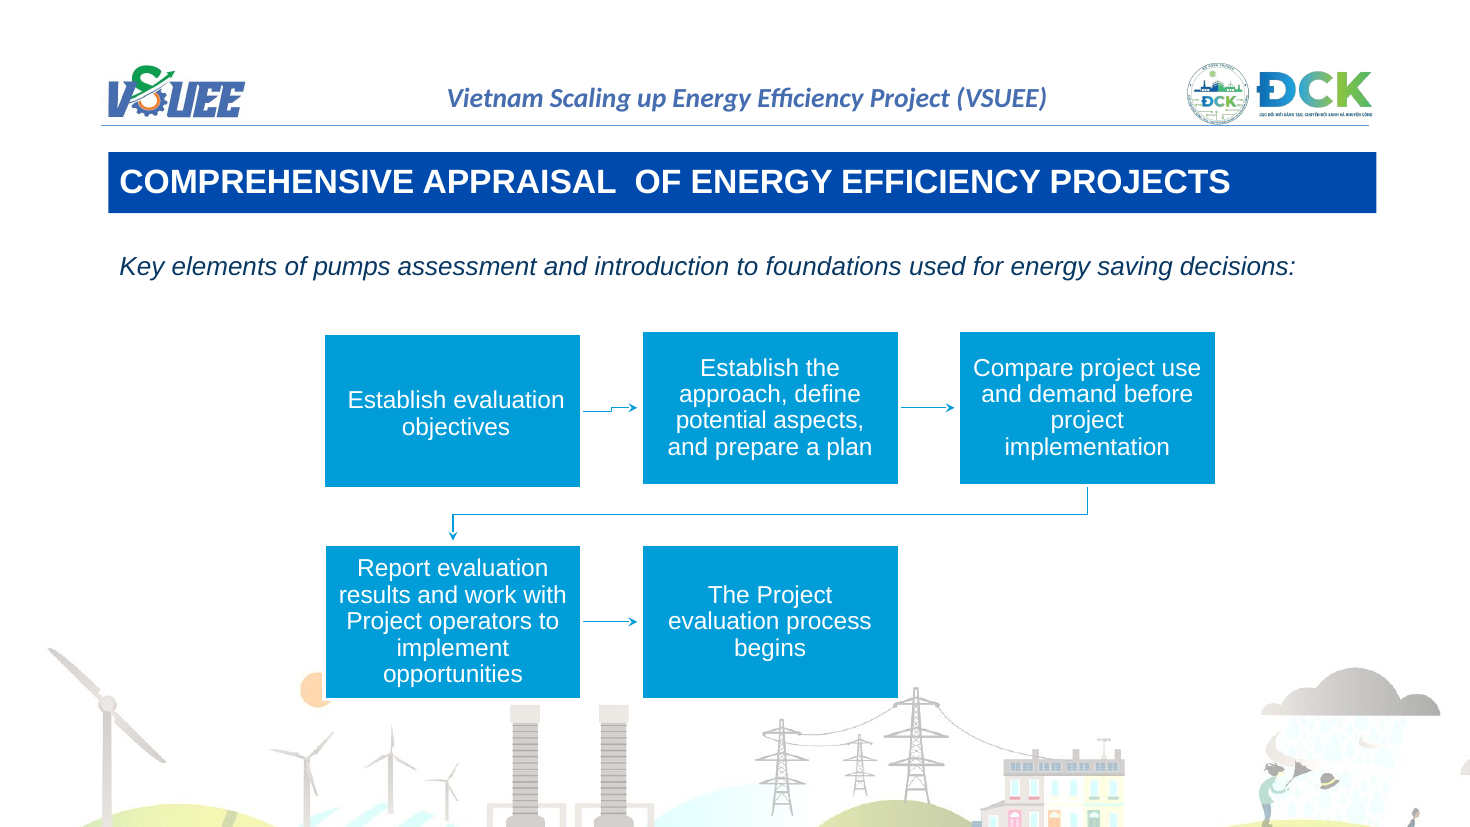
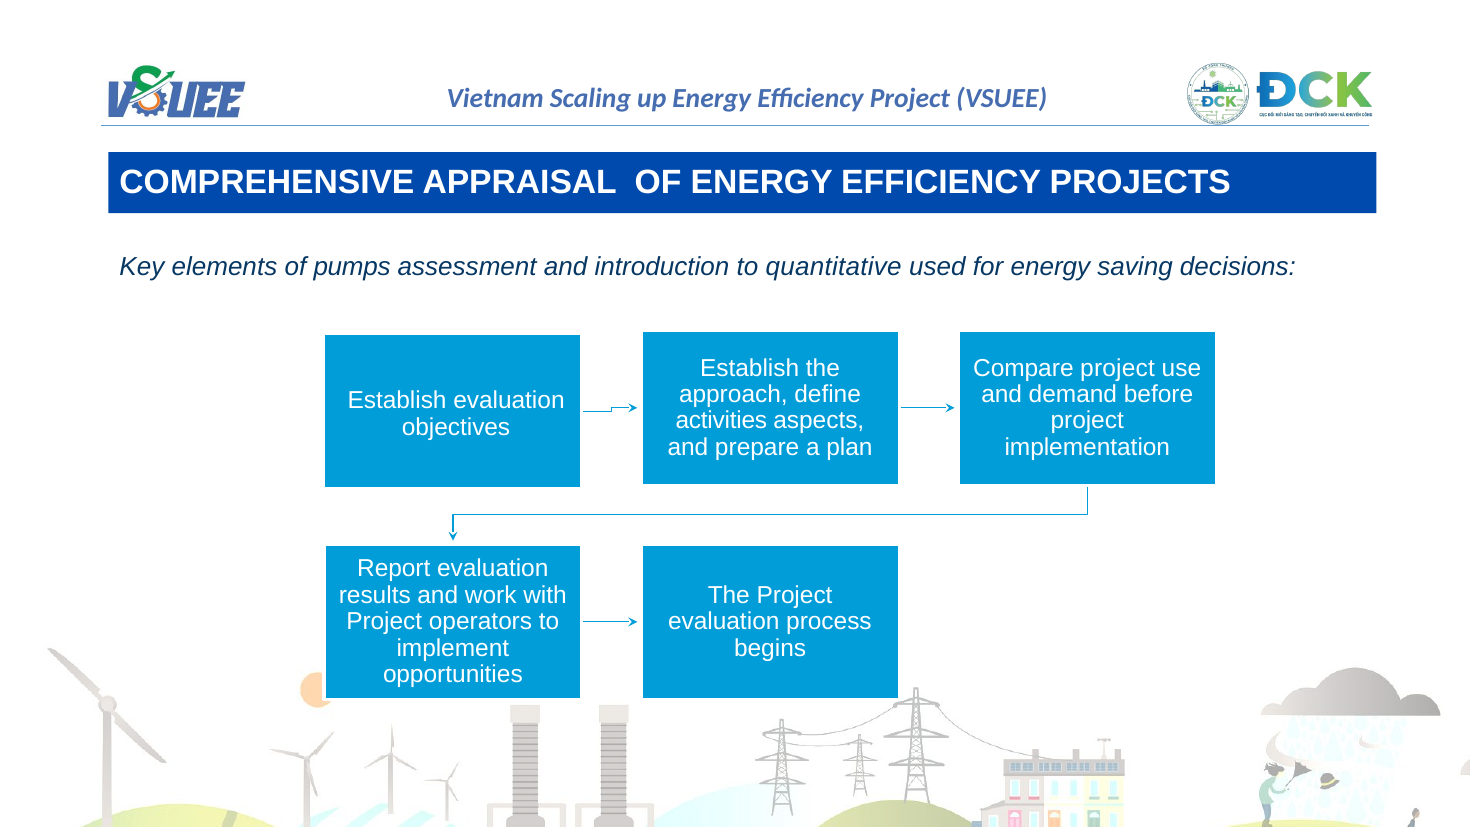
foundations: foundations -> quantitative
potential: potential -> activities
